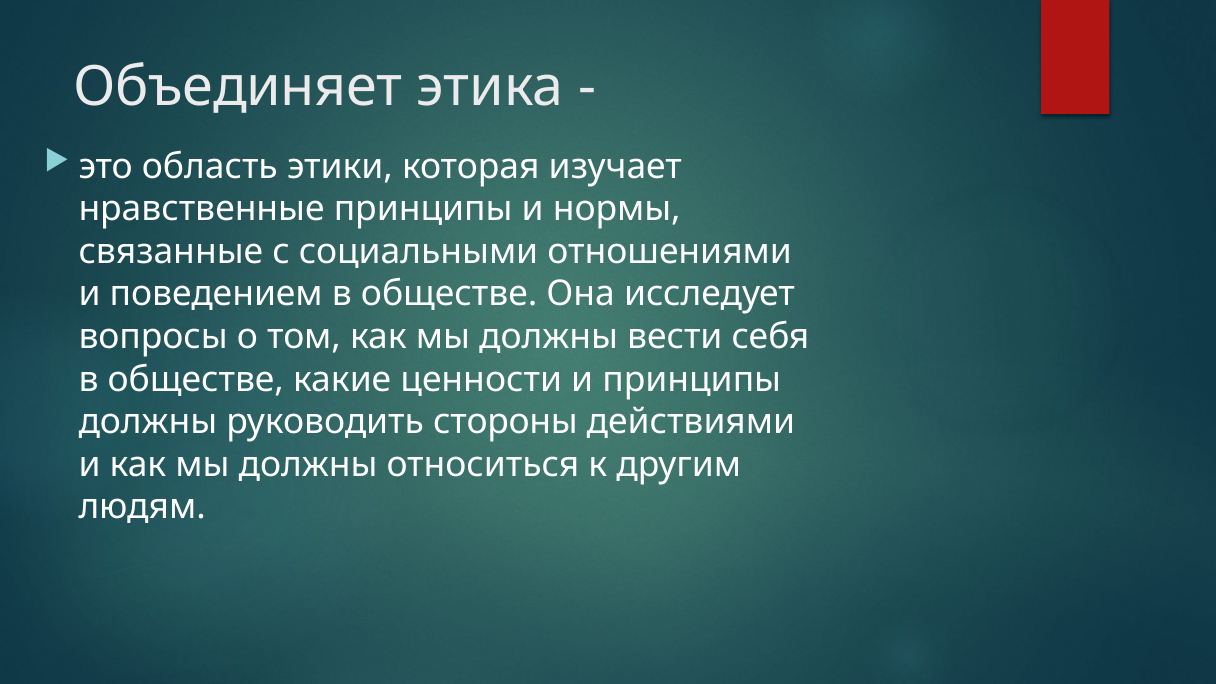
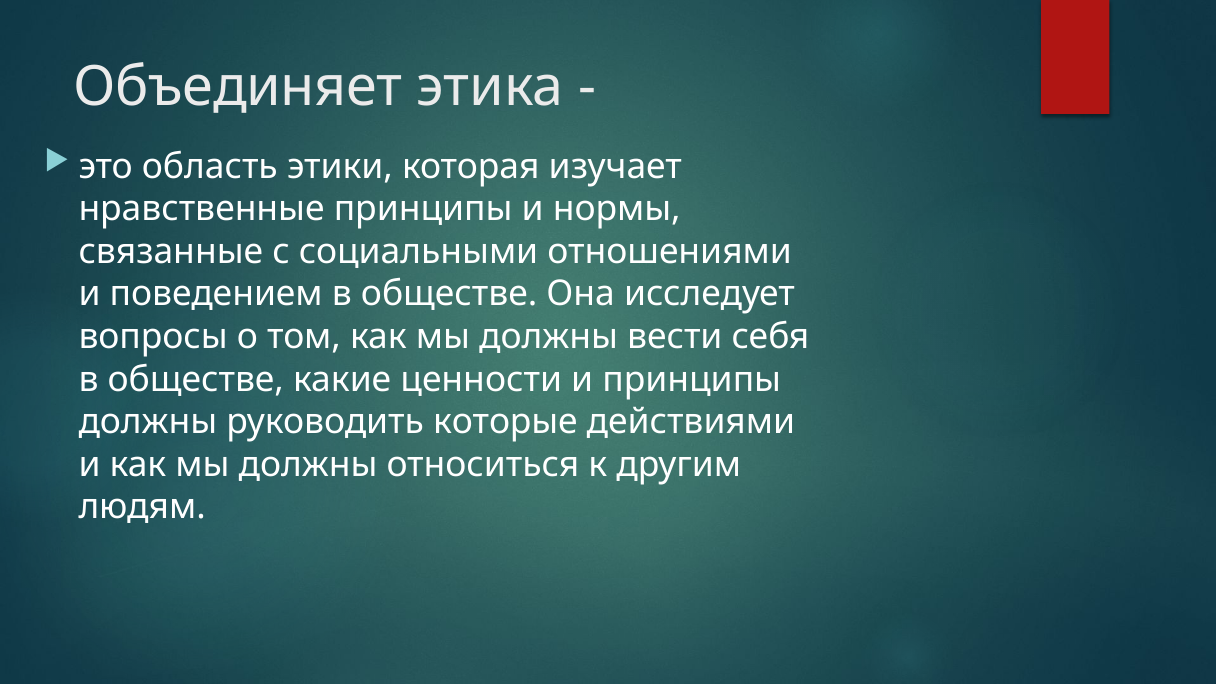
стороны: стороны -> которые
